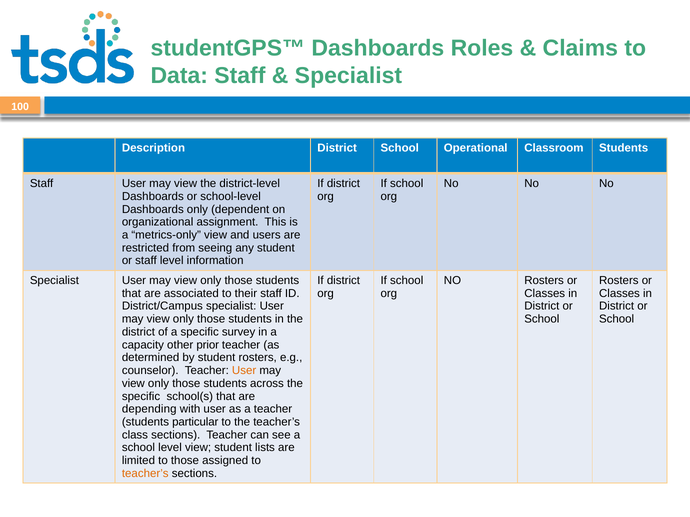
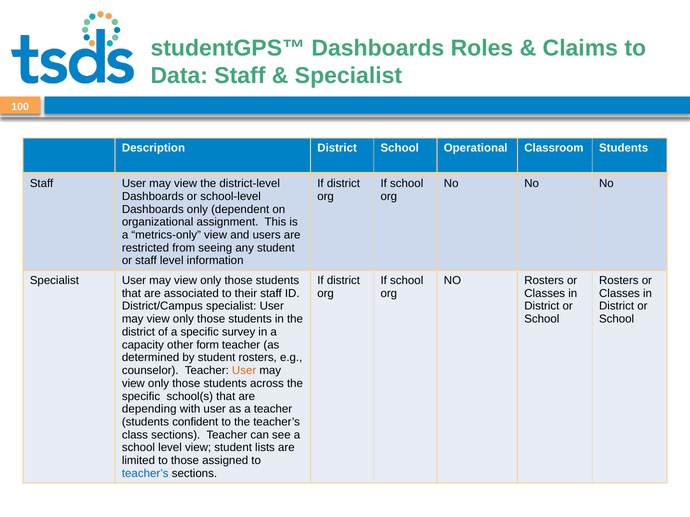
prior: prior -> form
particular: particular -> confident
teacher’s at (145, 474) colour: orange -> blue
